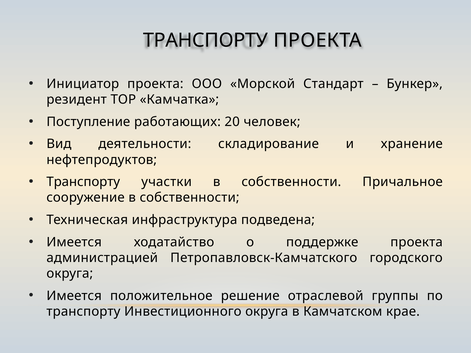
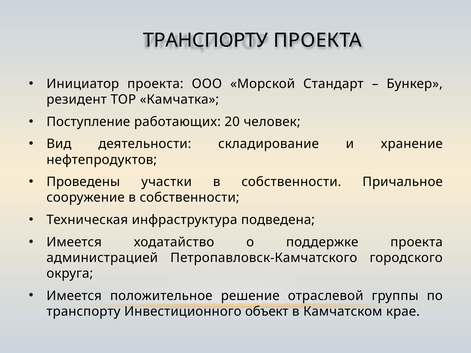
Транспорту at (83, 182): Транспорту -> Проведены
Инвестиционного округа: округа -> объект
